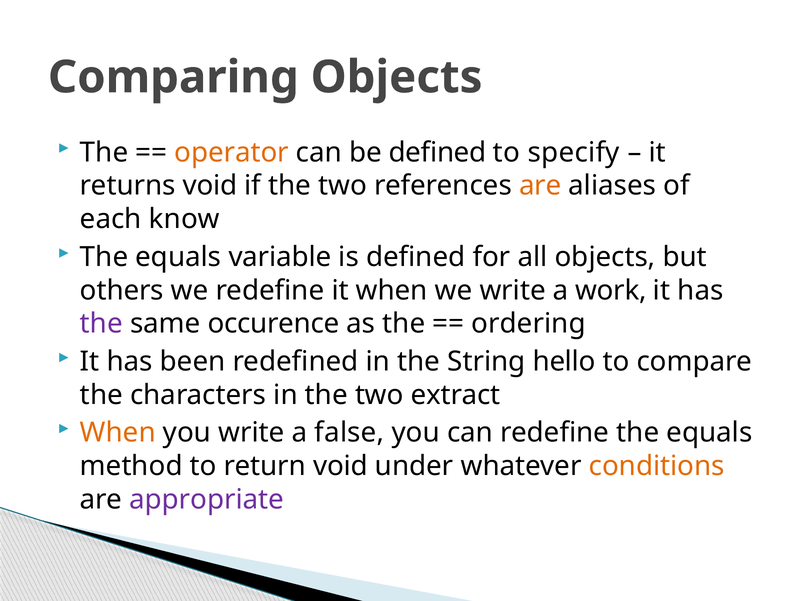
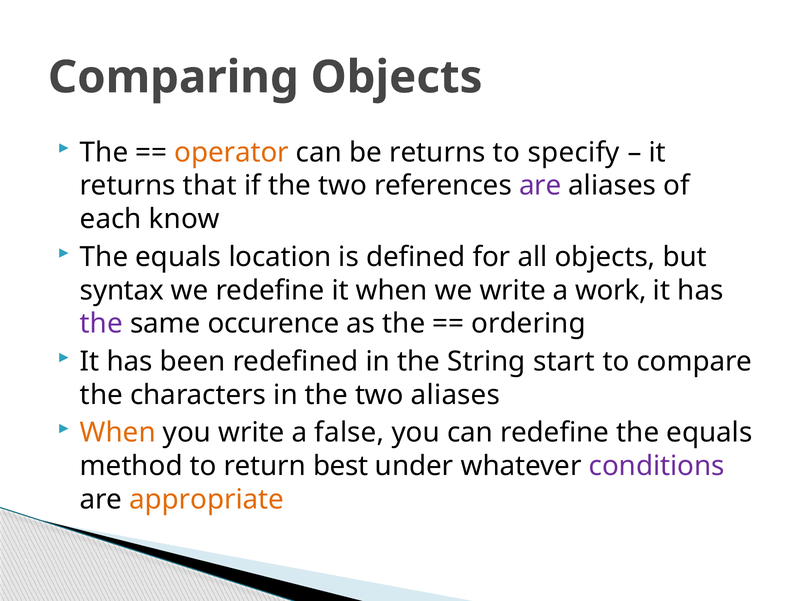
be defined: defined -> returns
returns void: void -> that
are at (540, 186) colour: orange -> purple
variable: variable -> location
others: others -> syntax
hello: hello -> start
two extract: extract -> aliases
return void: void -> best
conditions colour: orange -> purple
appropriate colour: purple -> orange
